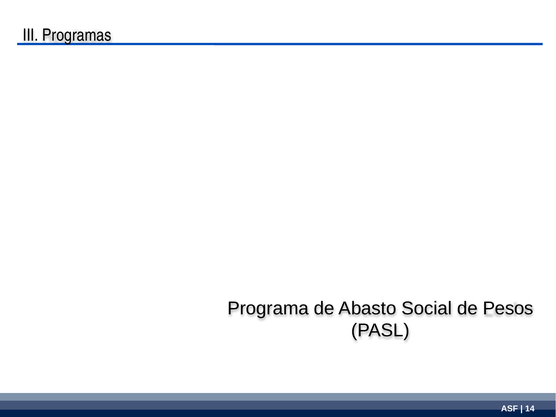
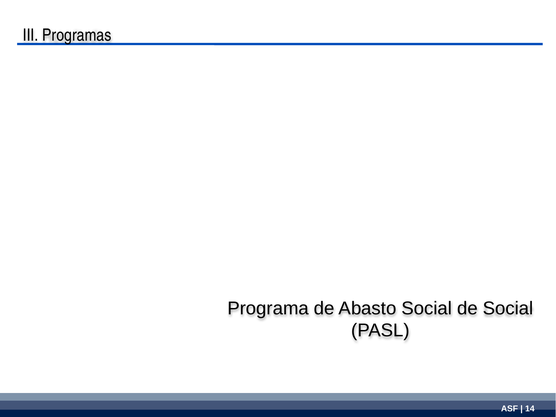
de Pesos: Pesos -> Social
